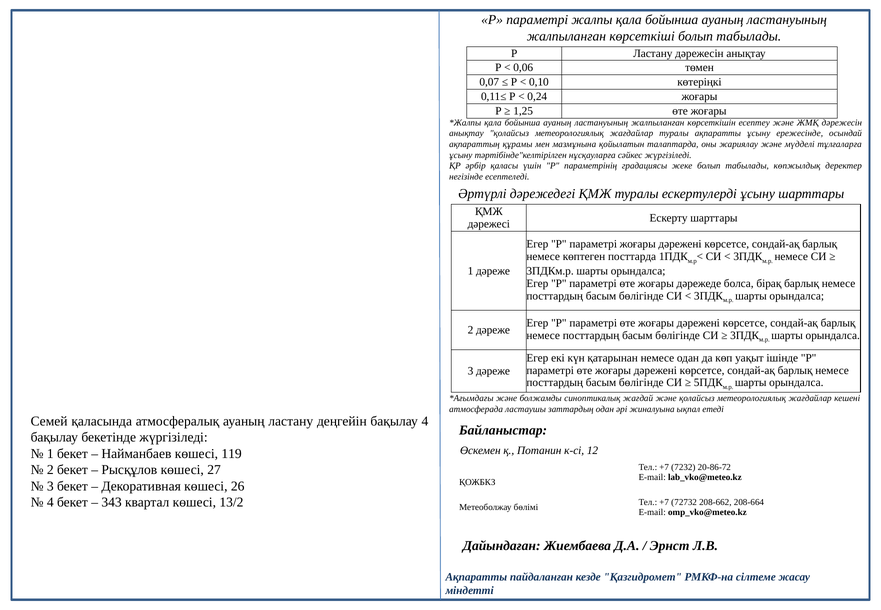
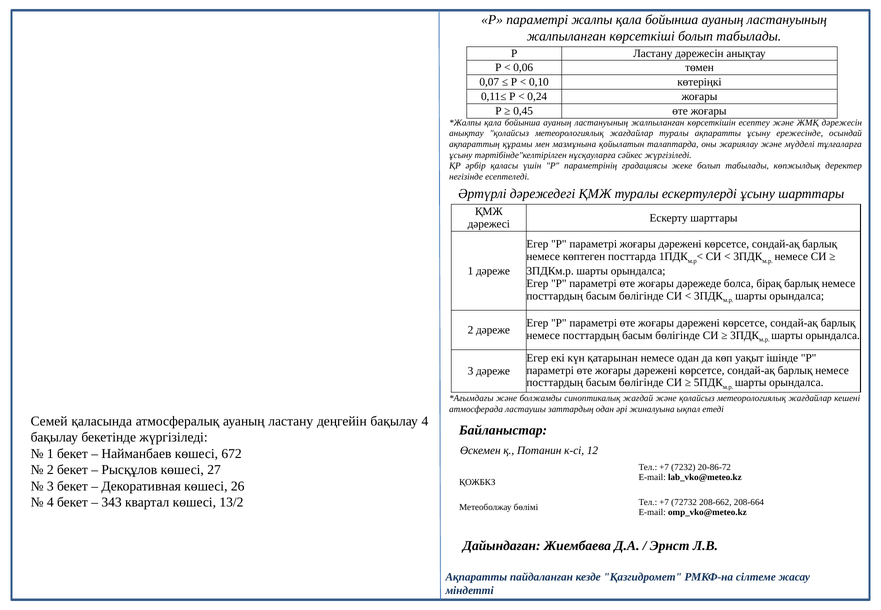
1,25: 1,25 -> 0,45
119: 119 -> 672
